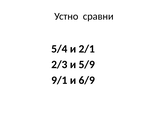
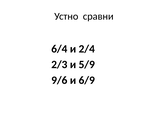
5/4: 5/4 -> 6/4
2/1: 2/1 -> 2/4
9/1: 9/1 -> 9/6
